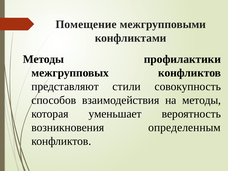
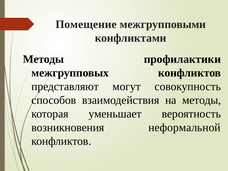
стили: стили -> могут
определенным: определенным -> неформальной
